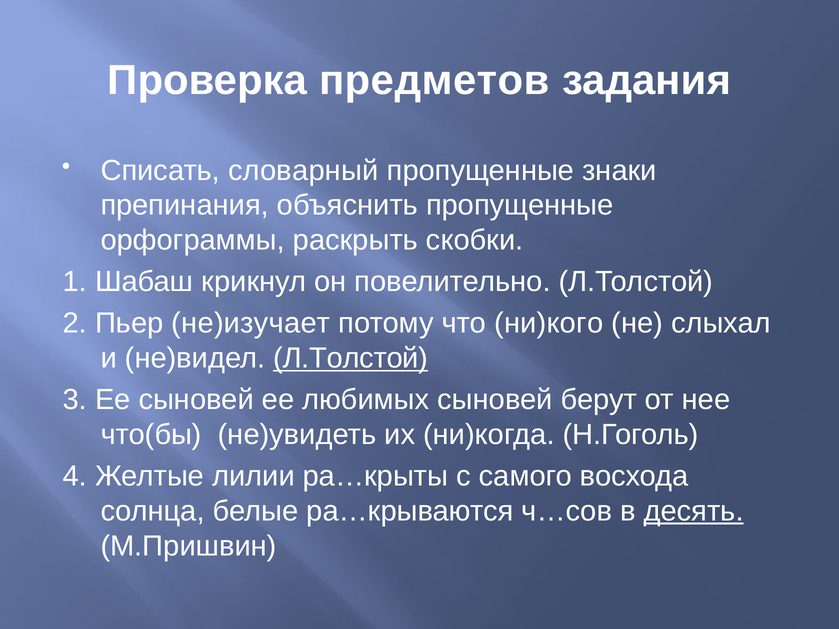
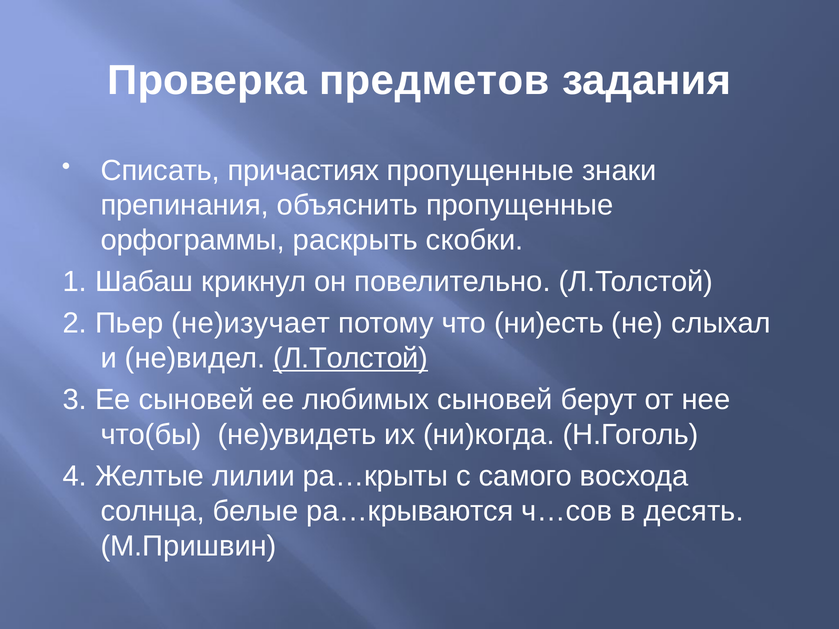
словарный: словарный -> причастиях
ни)кого: ни)кого -> ни)есть
десять underline: present -> none
